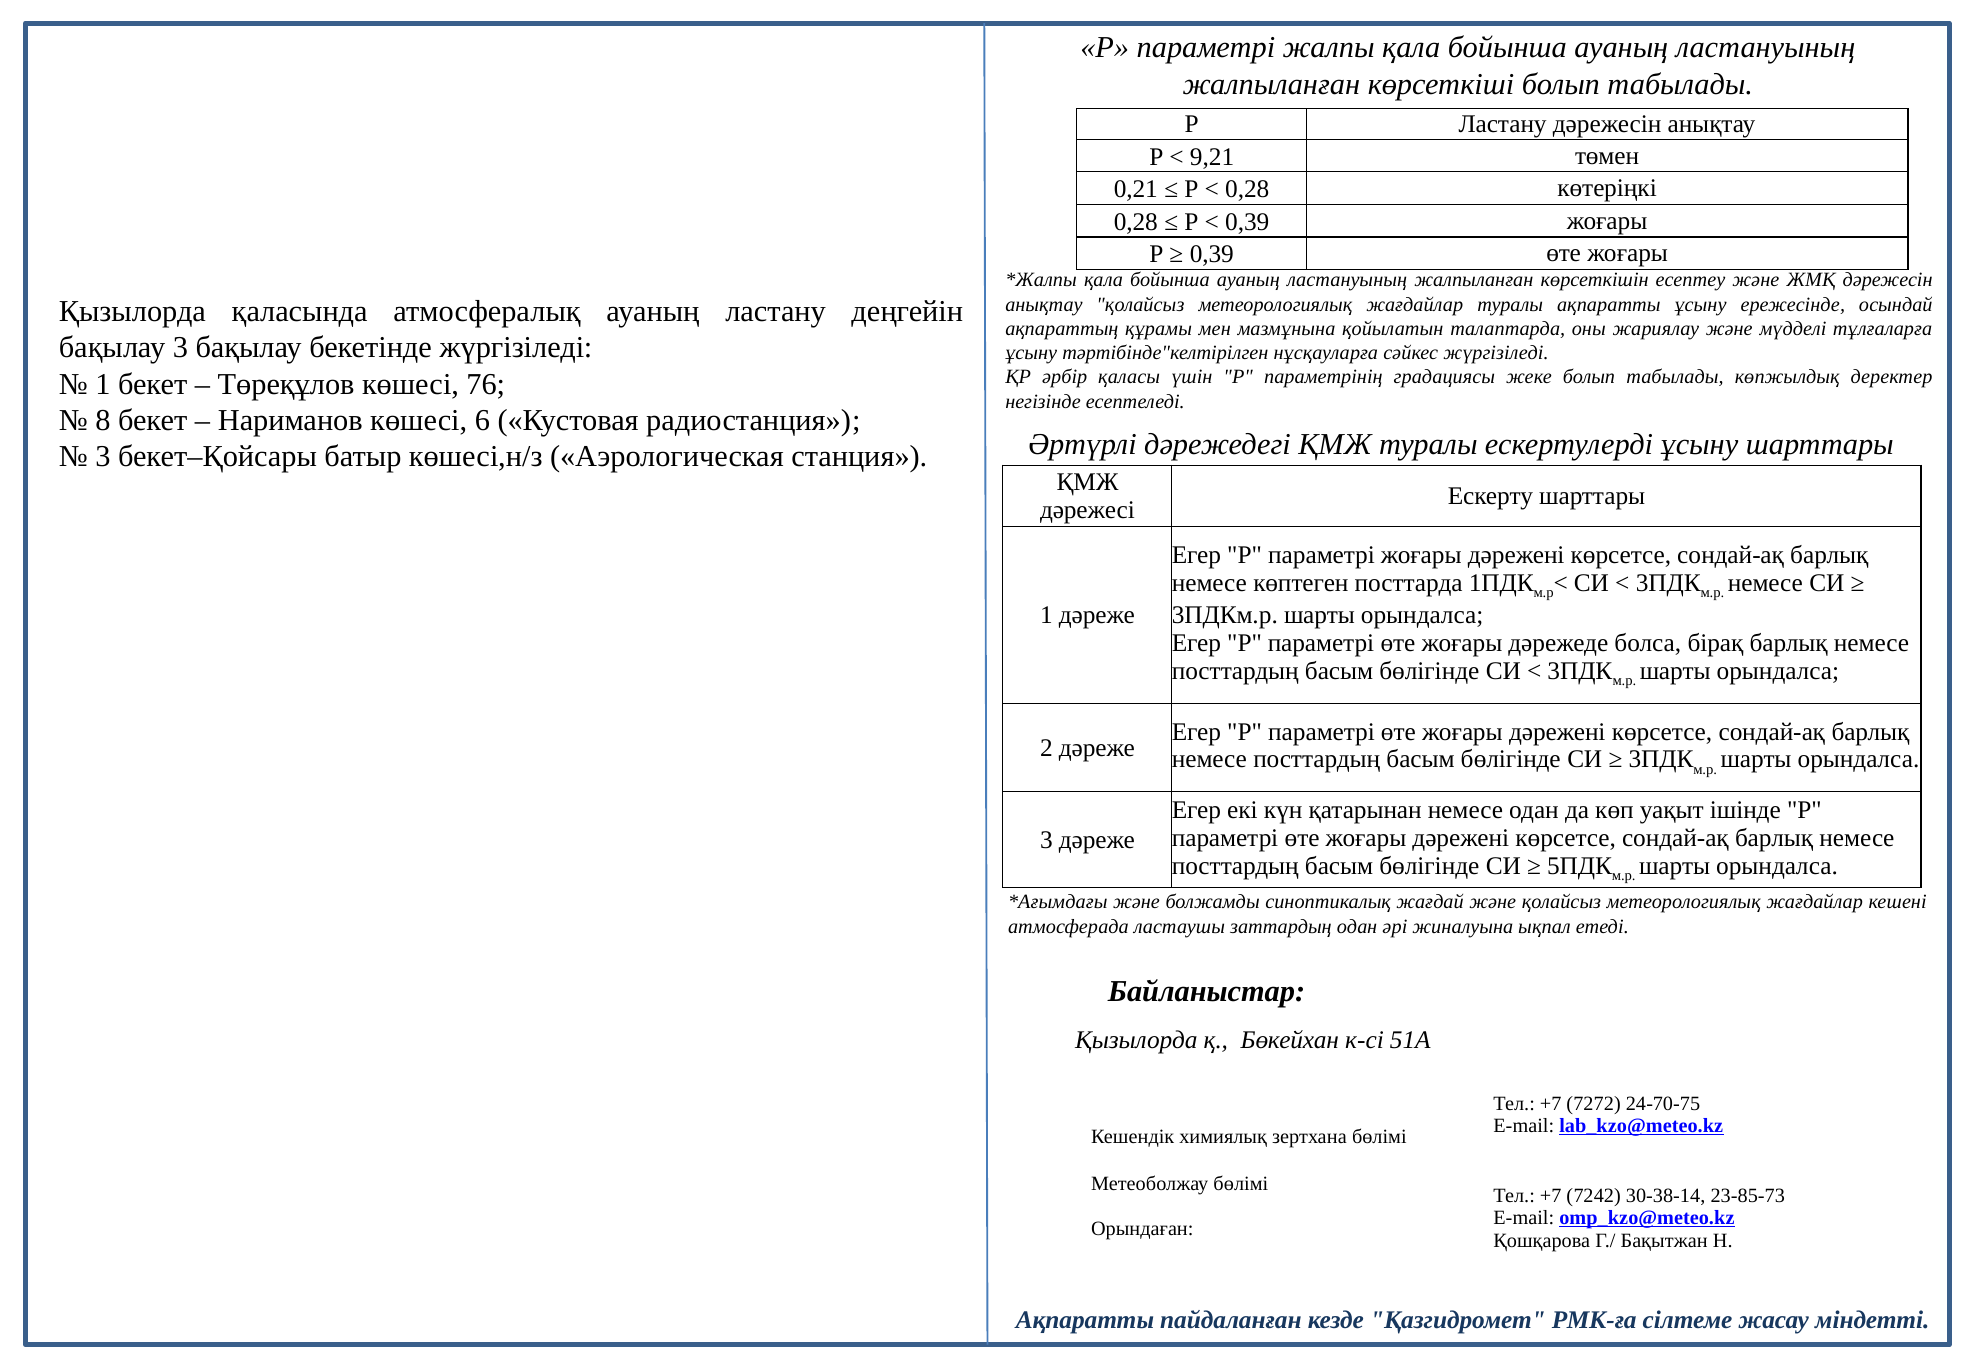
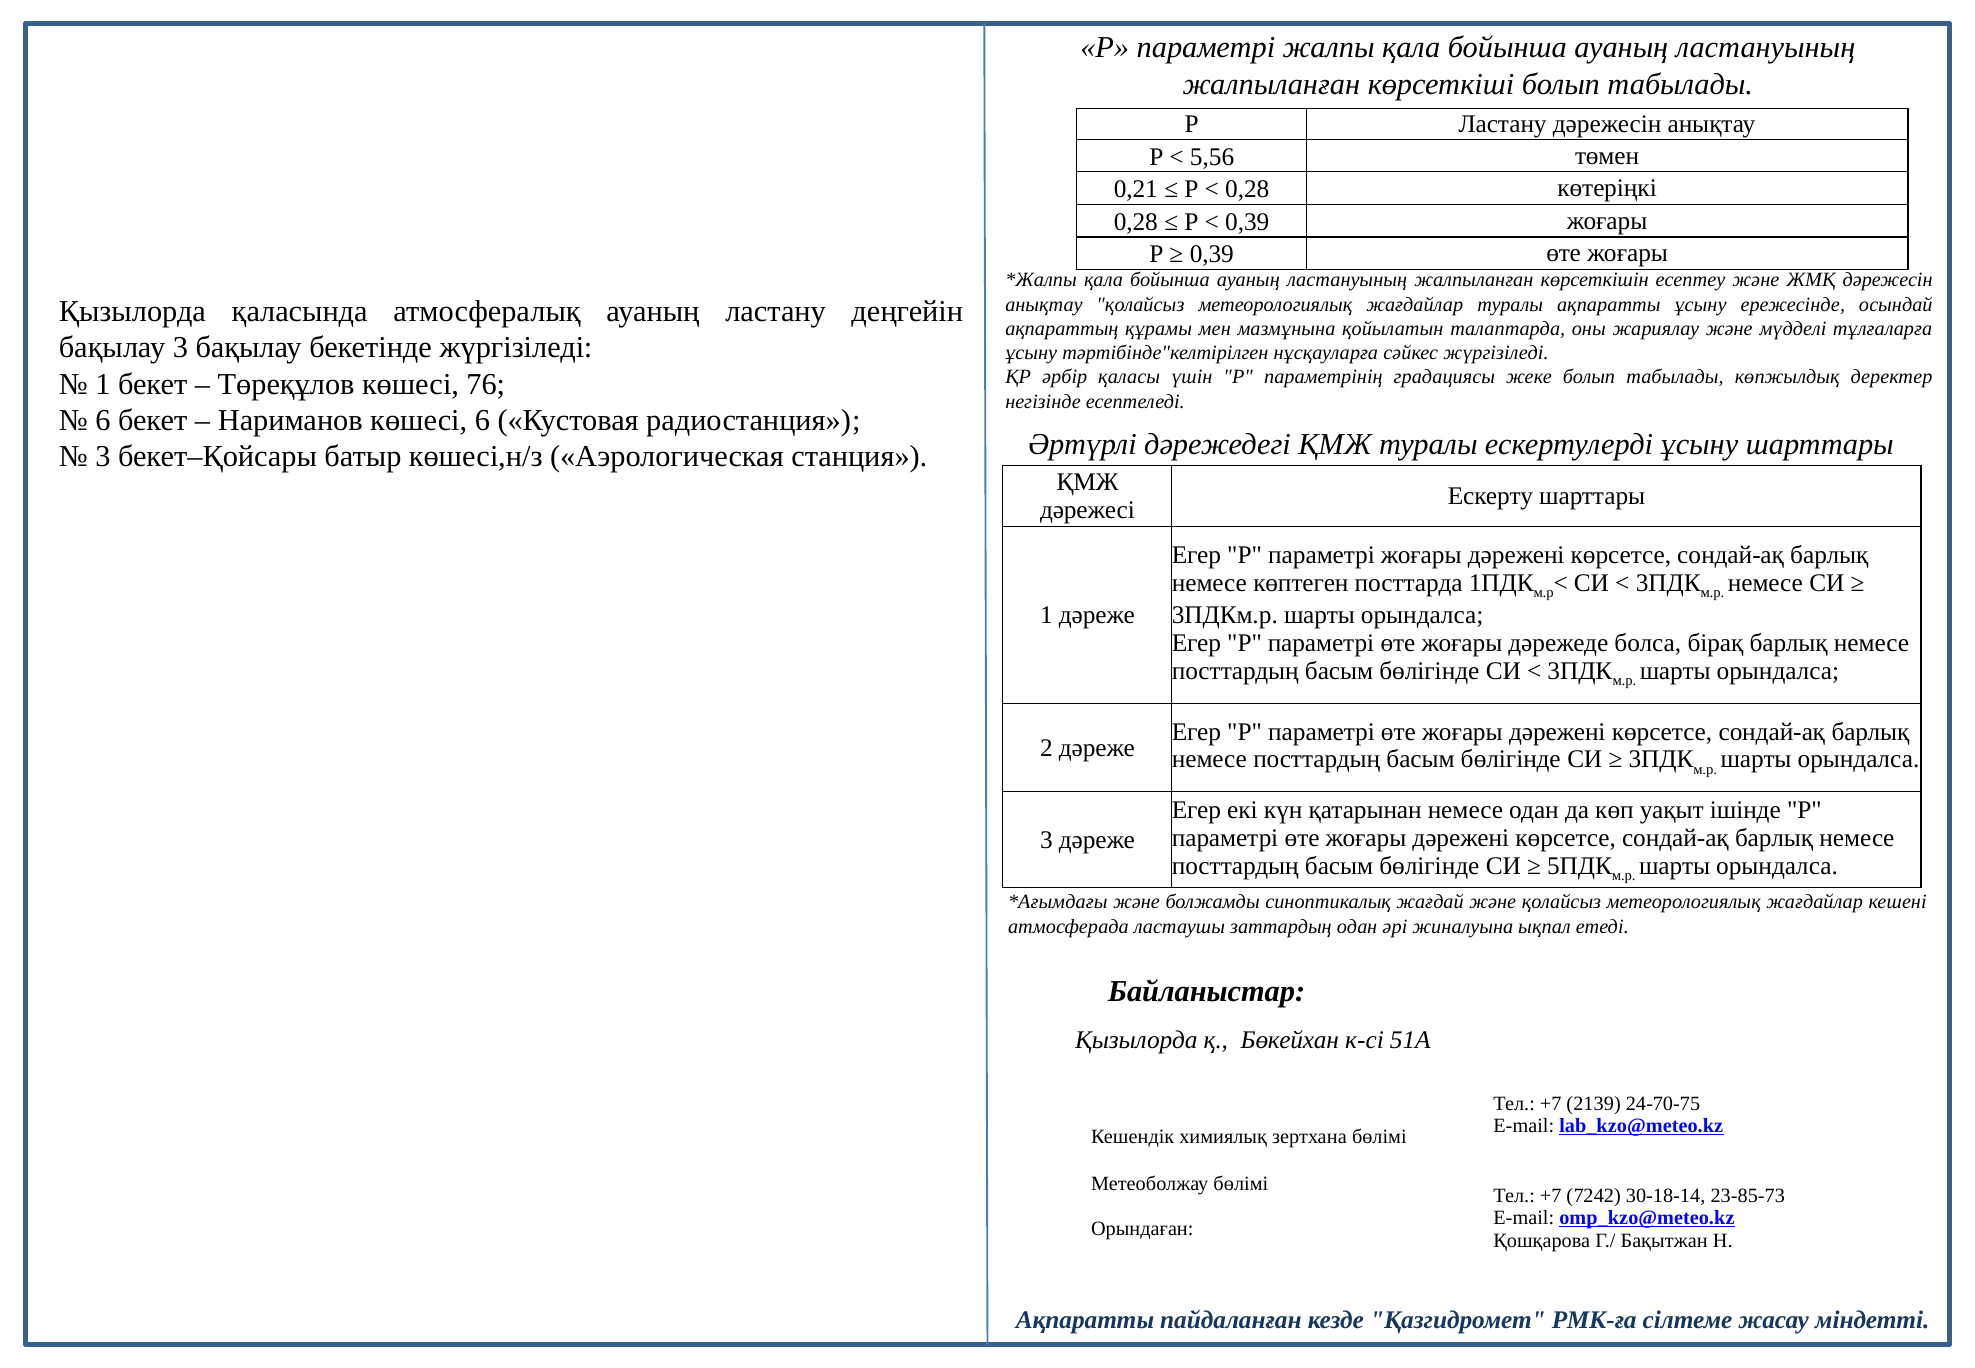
9,21: 9,21 -> 5,56
8 at (103, 420): 8 -> 6
7272: 7272 -> 2139
30-38-14: 30-38-14 -> 30-18-14
